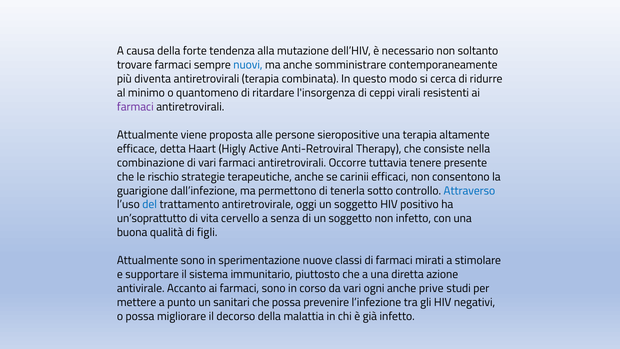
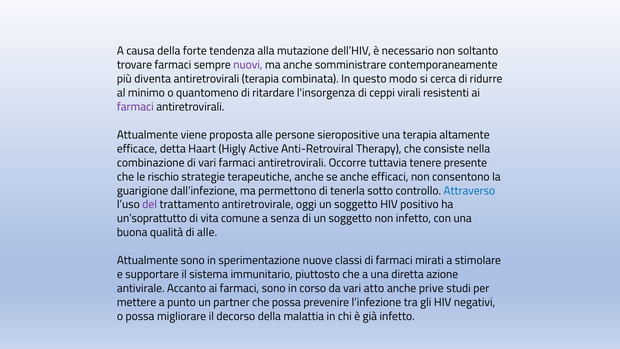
nuovi colour: blue -> purple
se carinii: carinii -> anche
del colour: blue -> purple
cervello: cervello -> comune
di figli: figli -> alle
ogni: ogni -> atto
sanitari: sanitari -> partner
